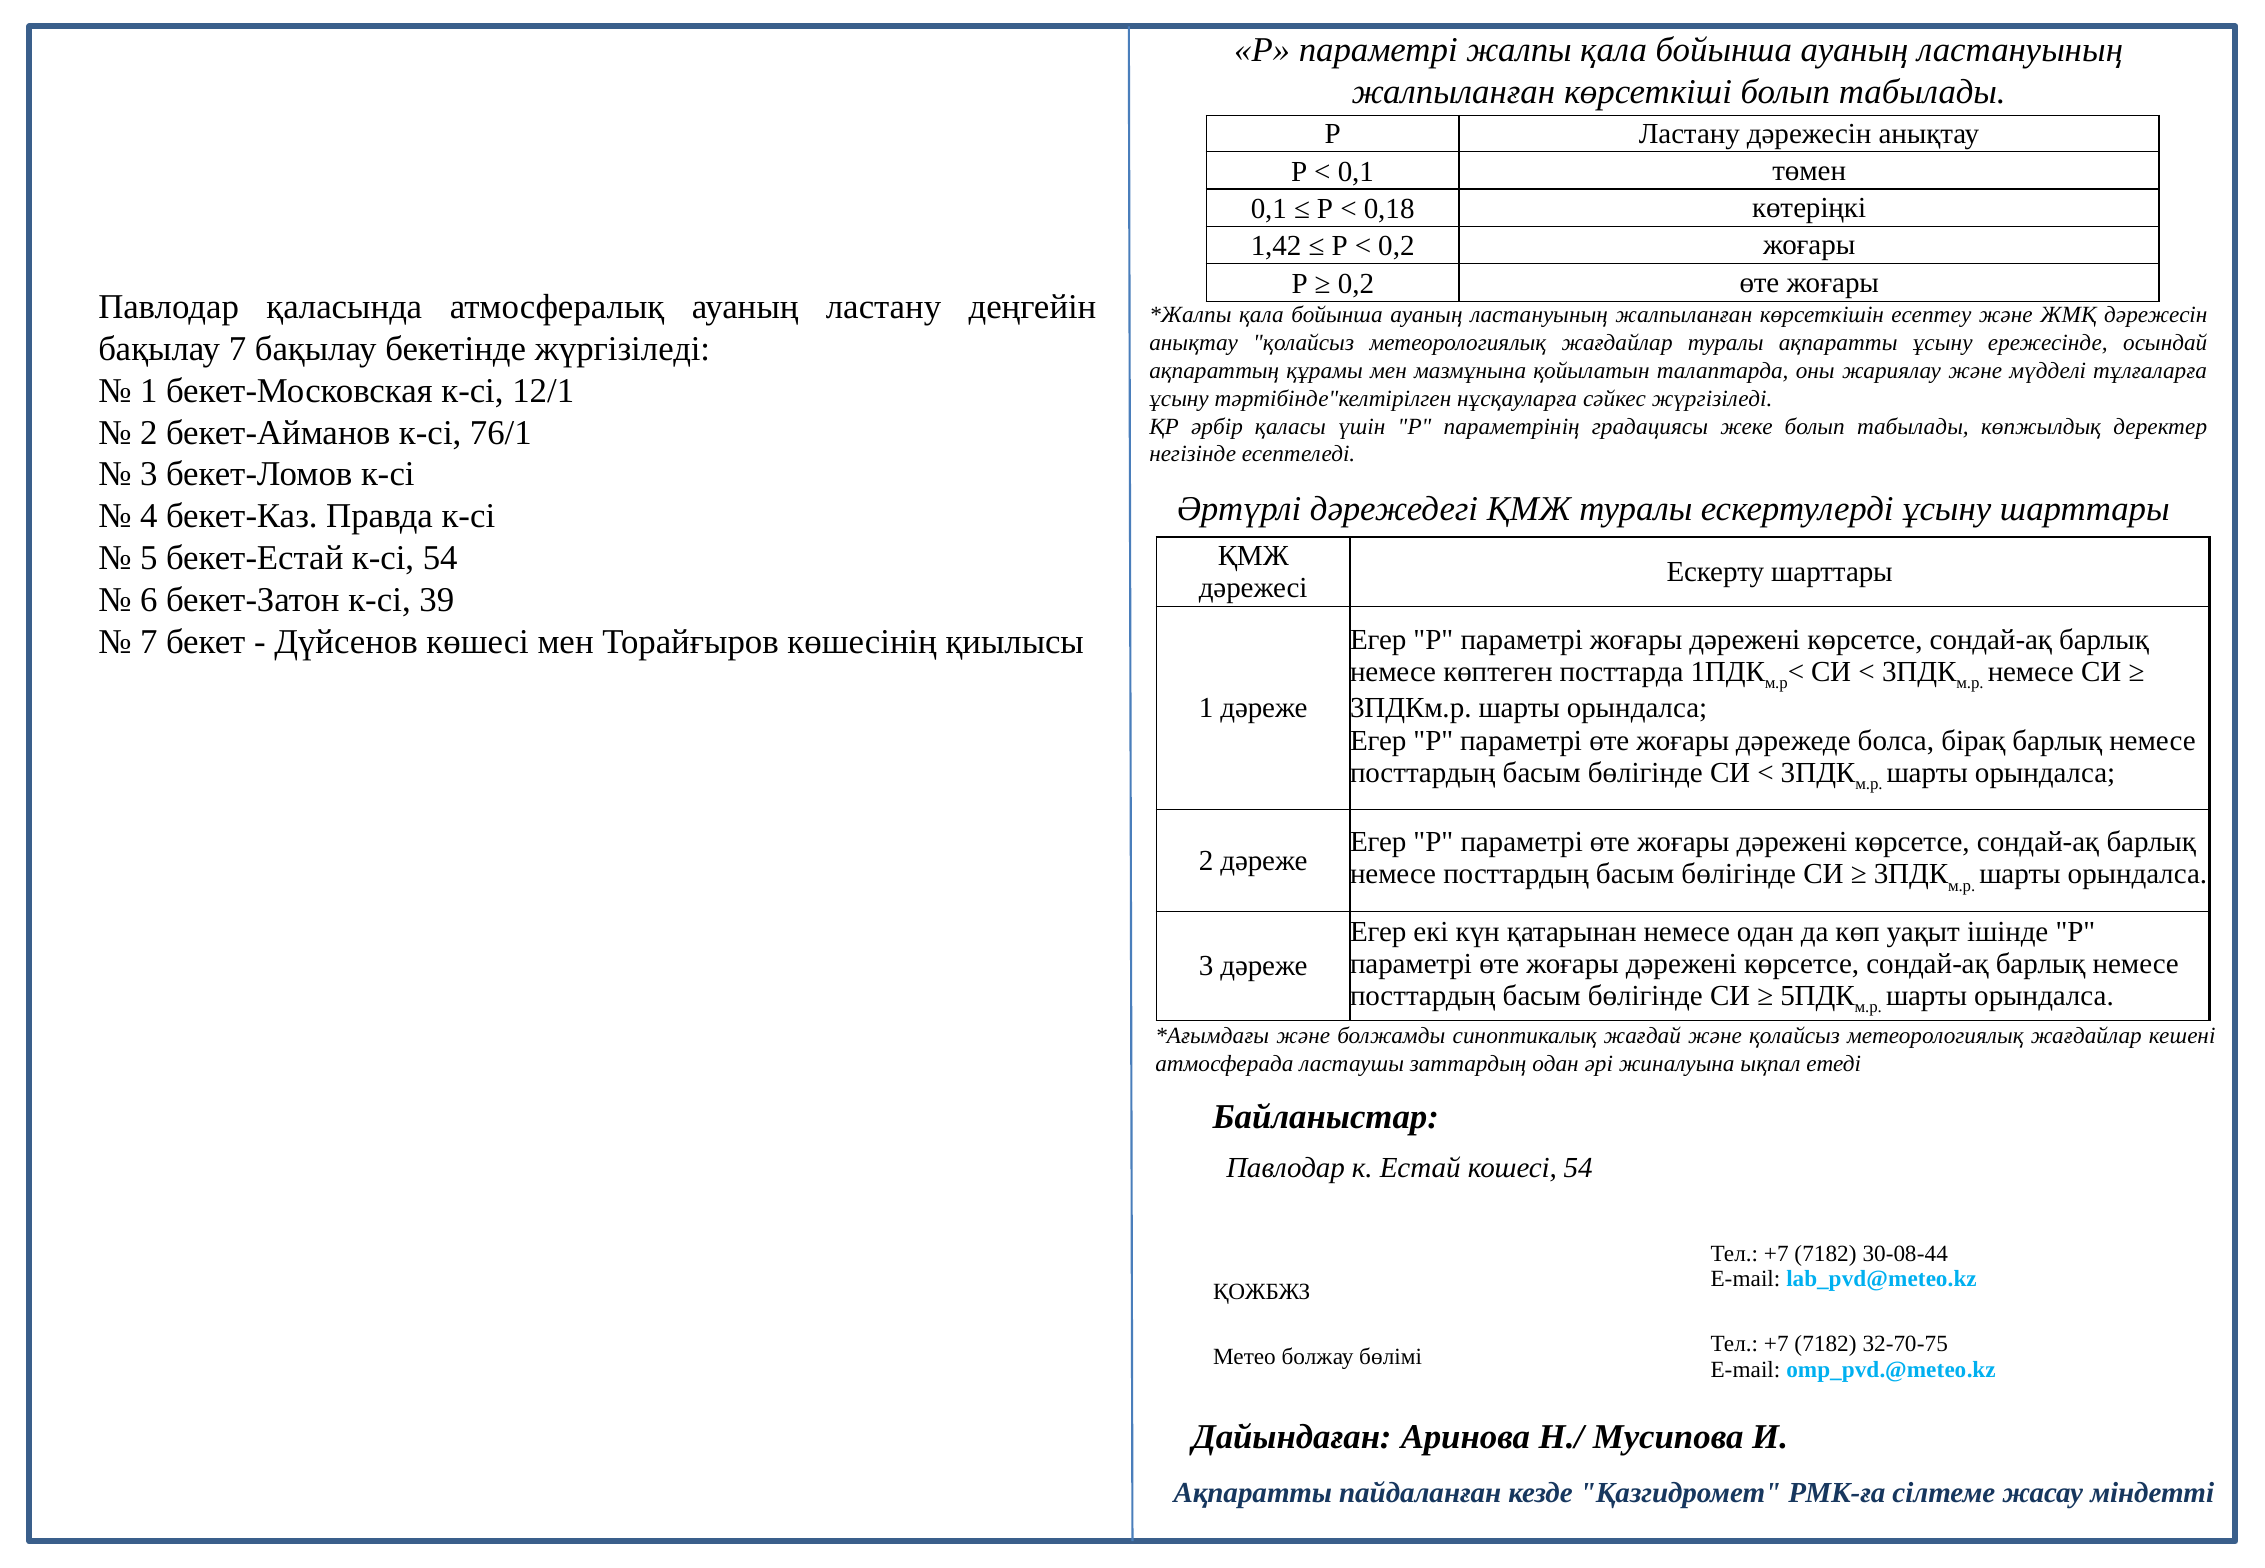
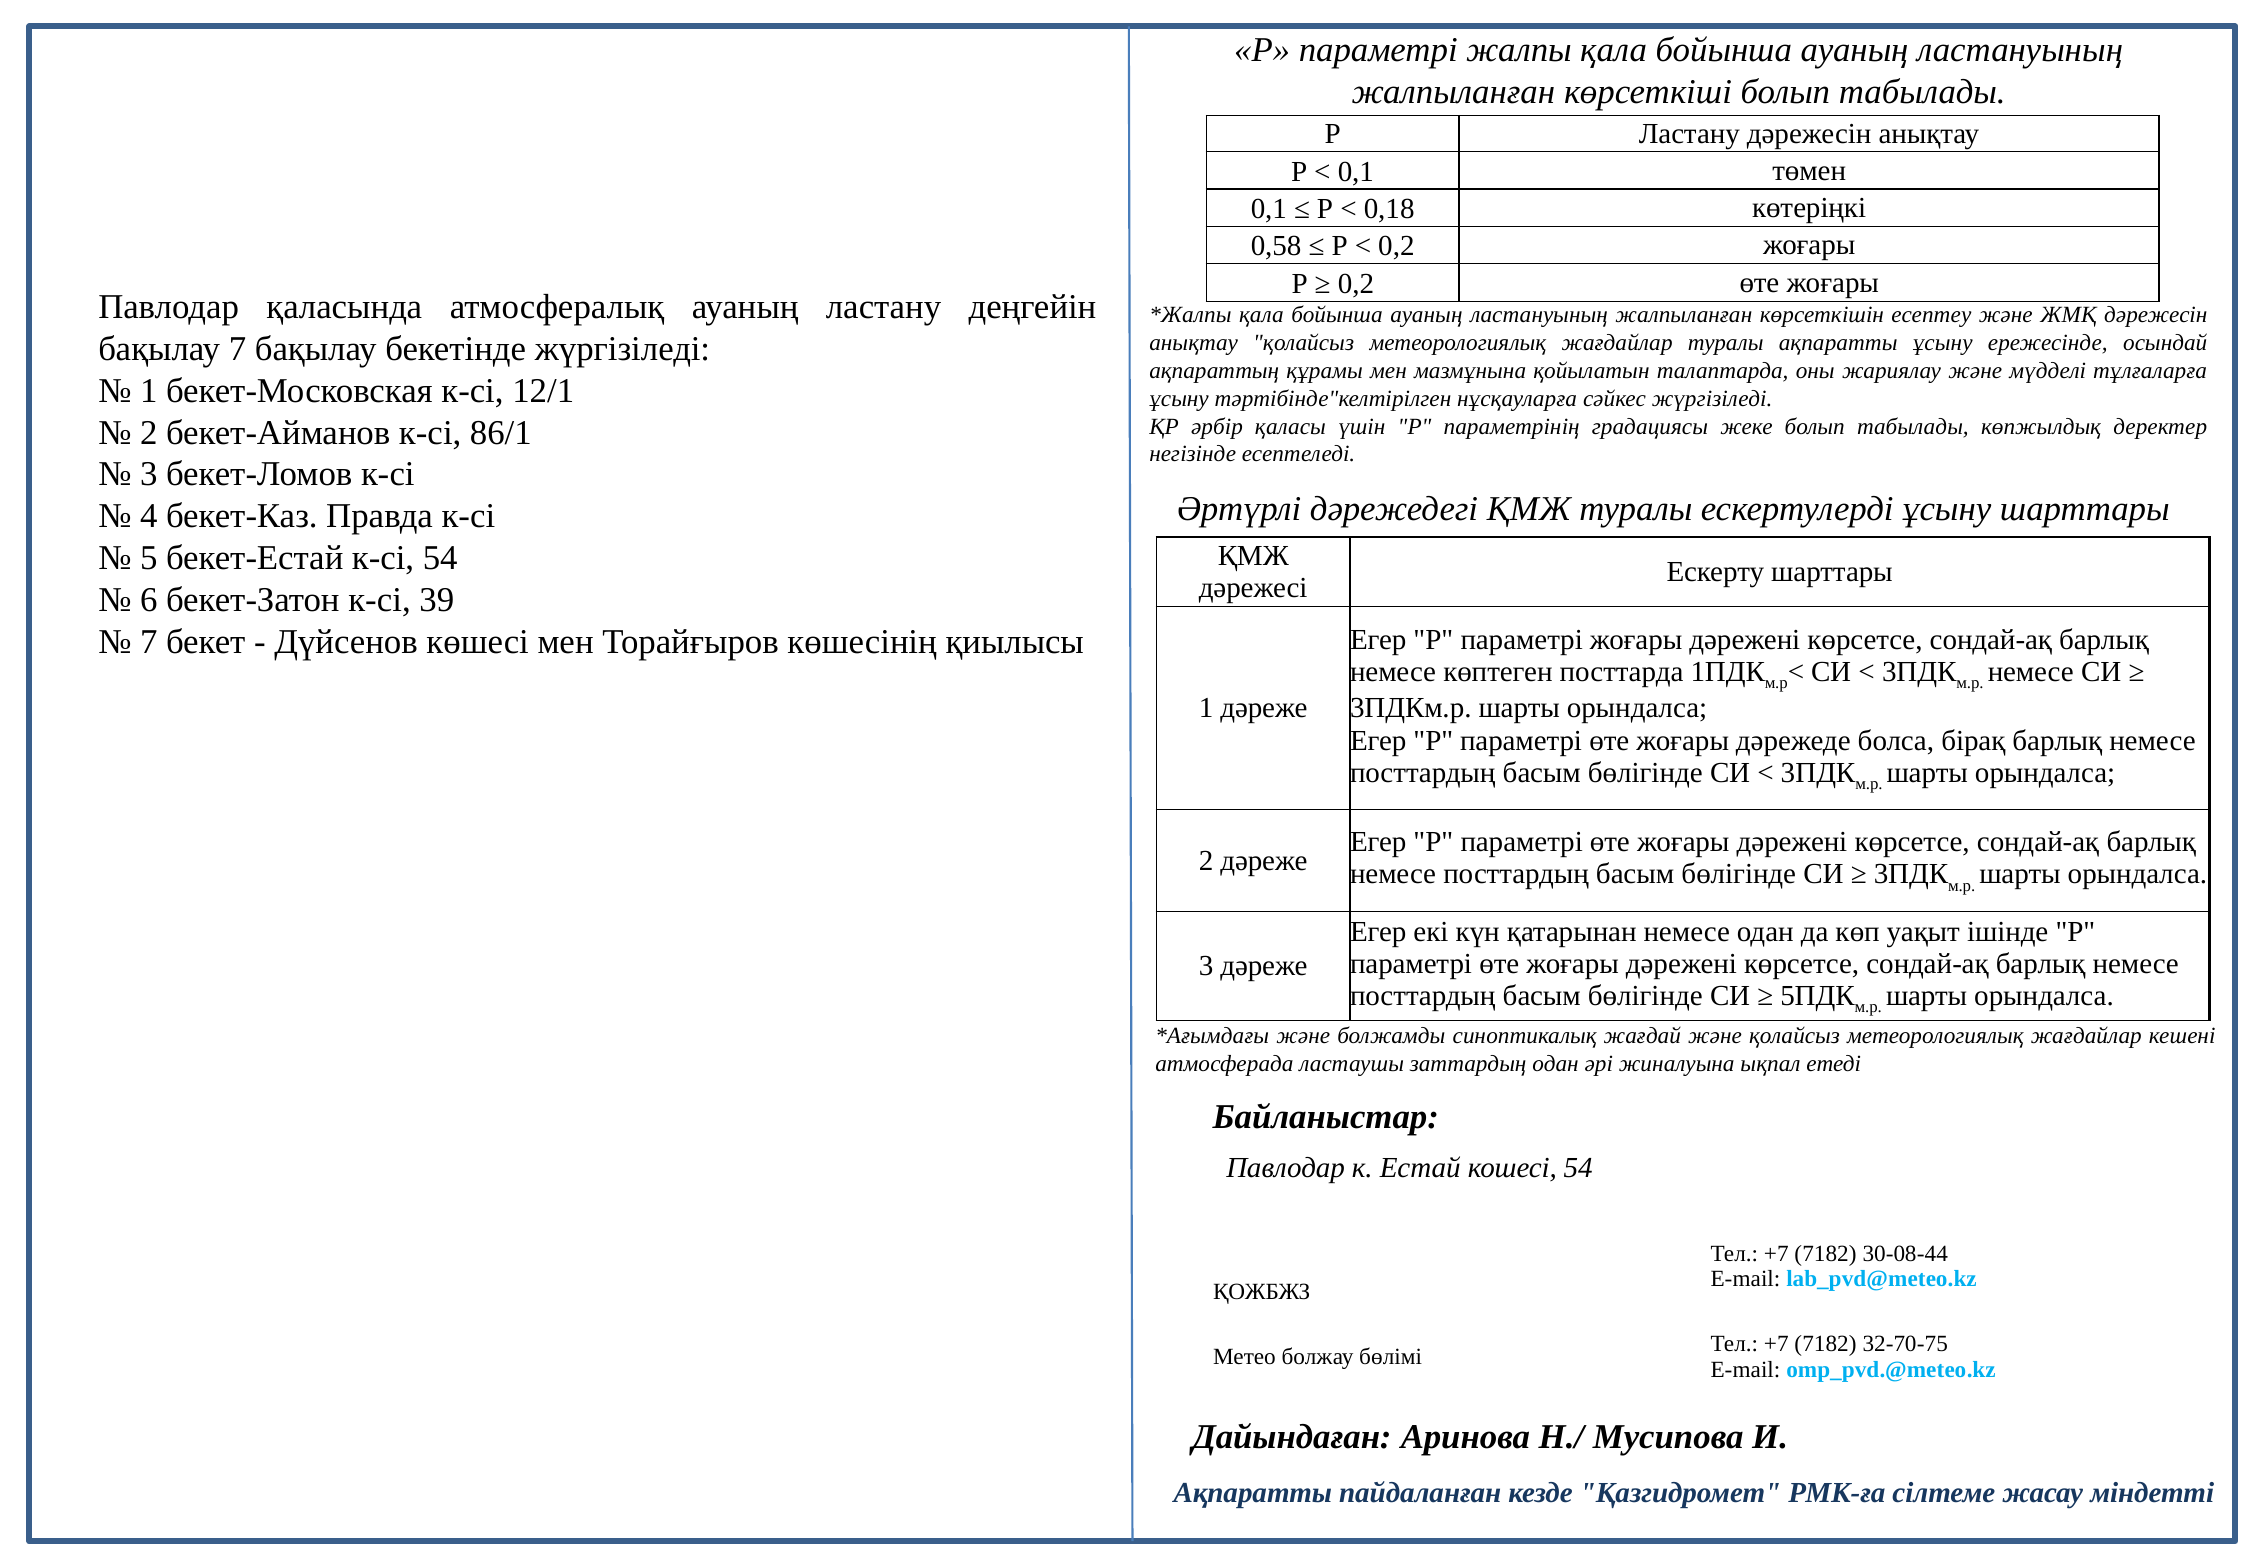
1,42: 1,42 -> 0,58
76/1: 76/1 -> 86/1
